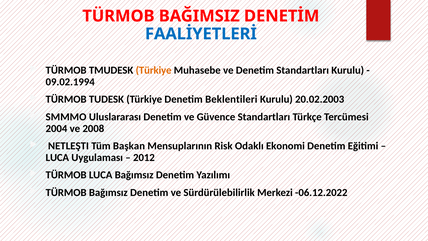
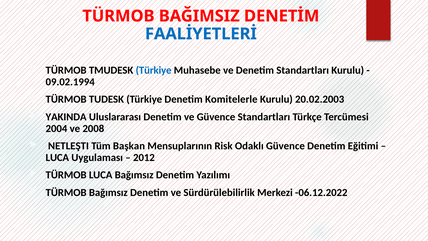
Türkiye at (154, 70) colour: orange -> blue
Beklentileri: Beklentileri -> Komitelerle
SMMMO: SMMMO -> YAKINDA
Odaklı Ekonomi: Ekonomi -> Güvence
